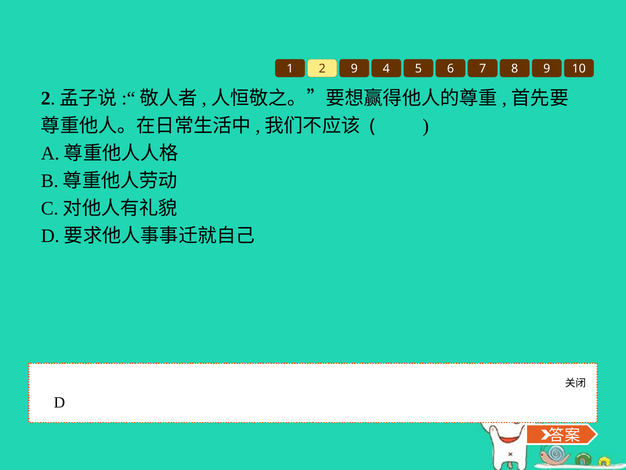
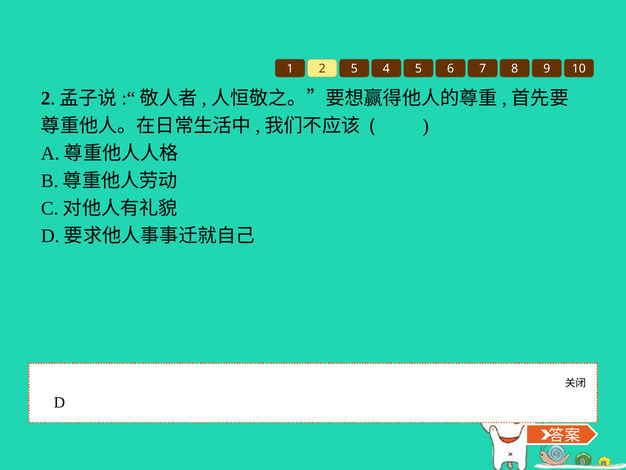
2 9: 9 -> 5
